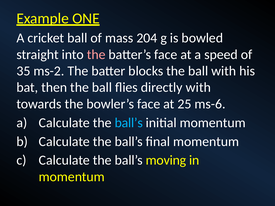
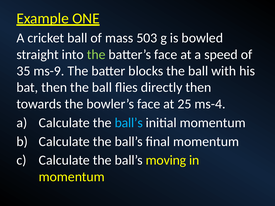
204: 204 -> 503
the at (96, 55) colour: pink -> light green
ms-2: ms-2 -> ms-9
directly with: with -> then
ms-6: ms-6 -> ms-4
